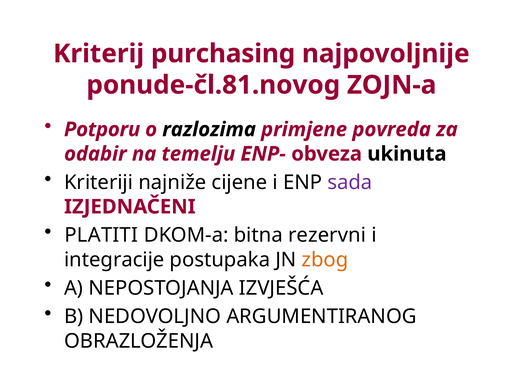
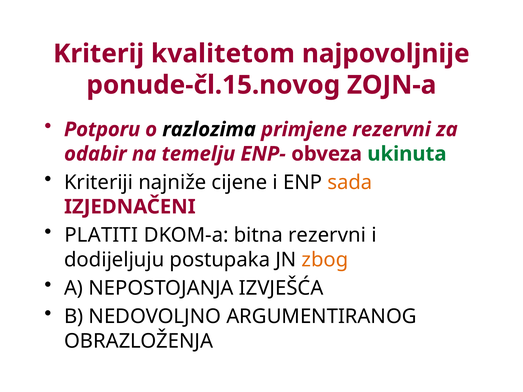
purchasing: purchasing -> kvalitetom
ponude-čl.81.novog: ponude-čl.81.novog -> ponude-čl.15.novog
primjene povreda: povreda -> rezervni
ukinuta colour: black -> green
sada colour: purple -> orange
integracije: integracije -> dodijeljuju
